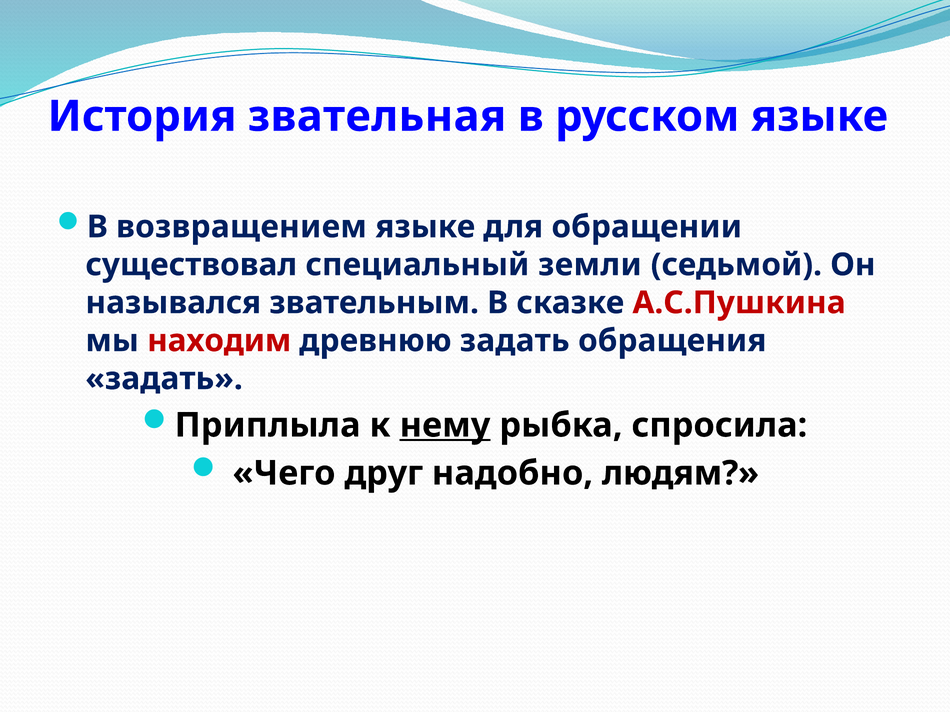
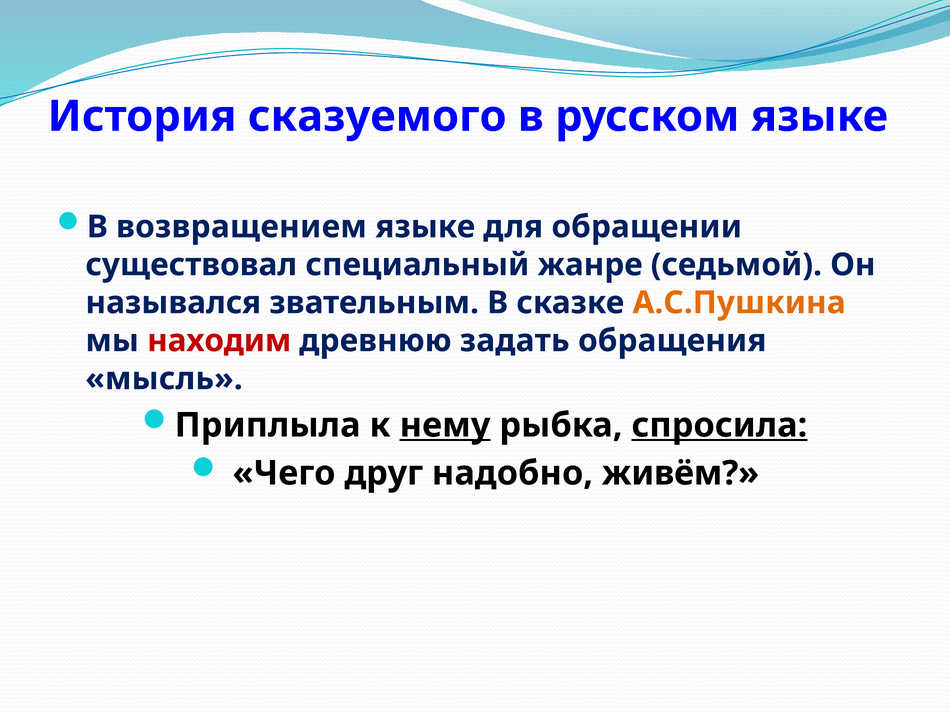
звательная: звательная -> сказуемого
земли: земли -> жанре
А.С.Пушкина colour: red -> orange
задать at (164, 379): задать -> мысль
спросила underline: none -> present
людям: людям -> живём
